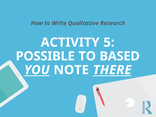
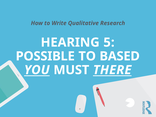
ACTIVITY: ACTIVITY -> HEARING
NOTE: NOTE -> MUST
